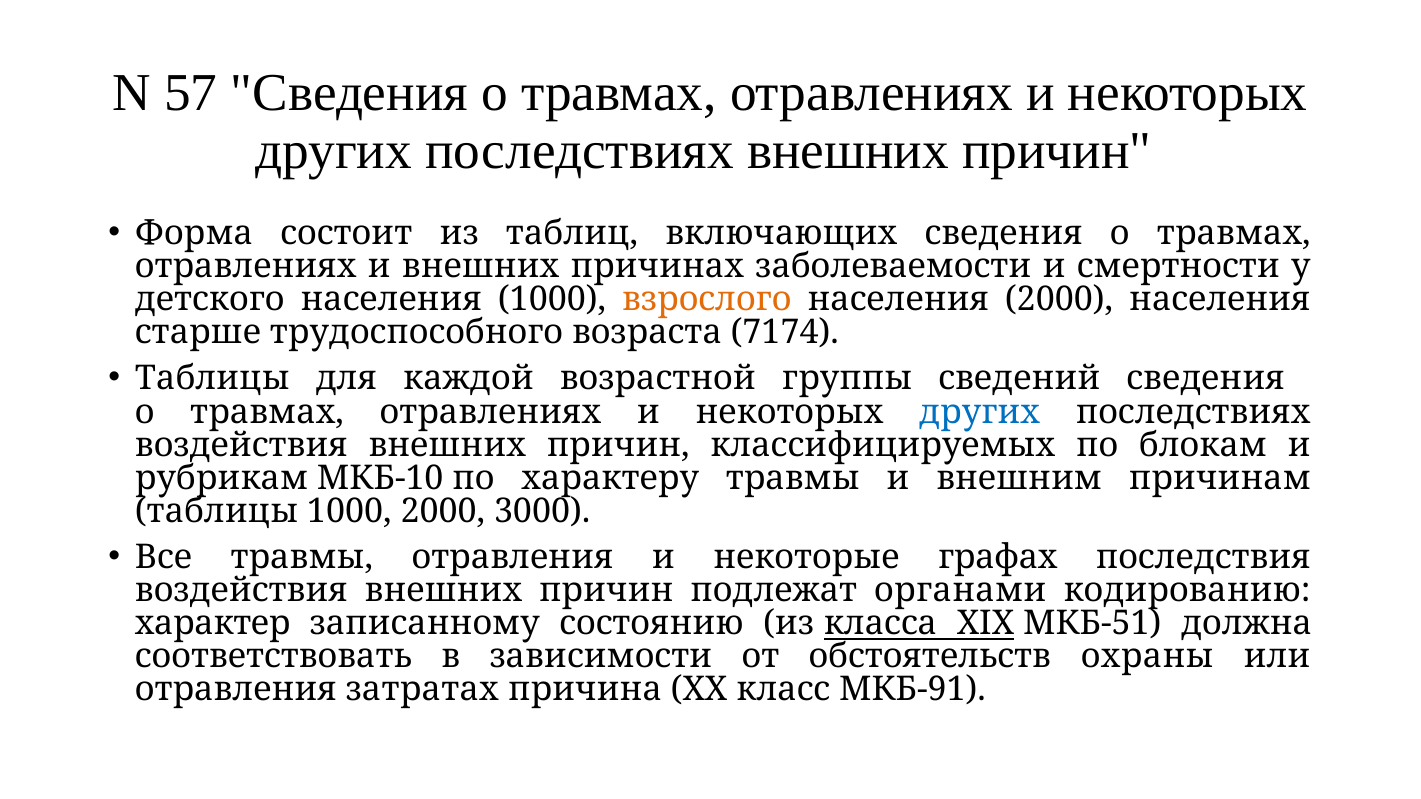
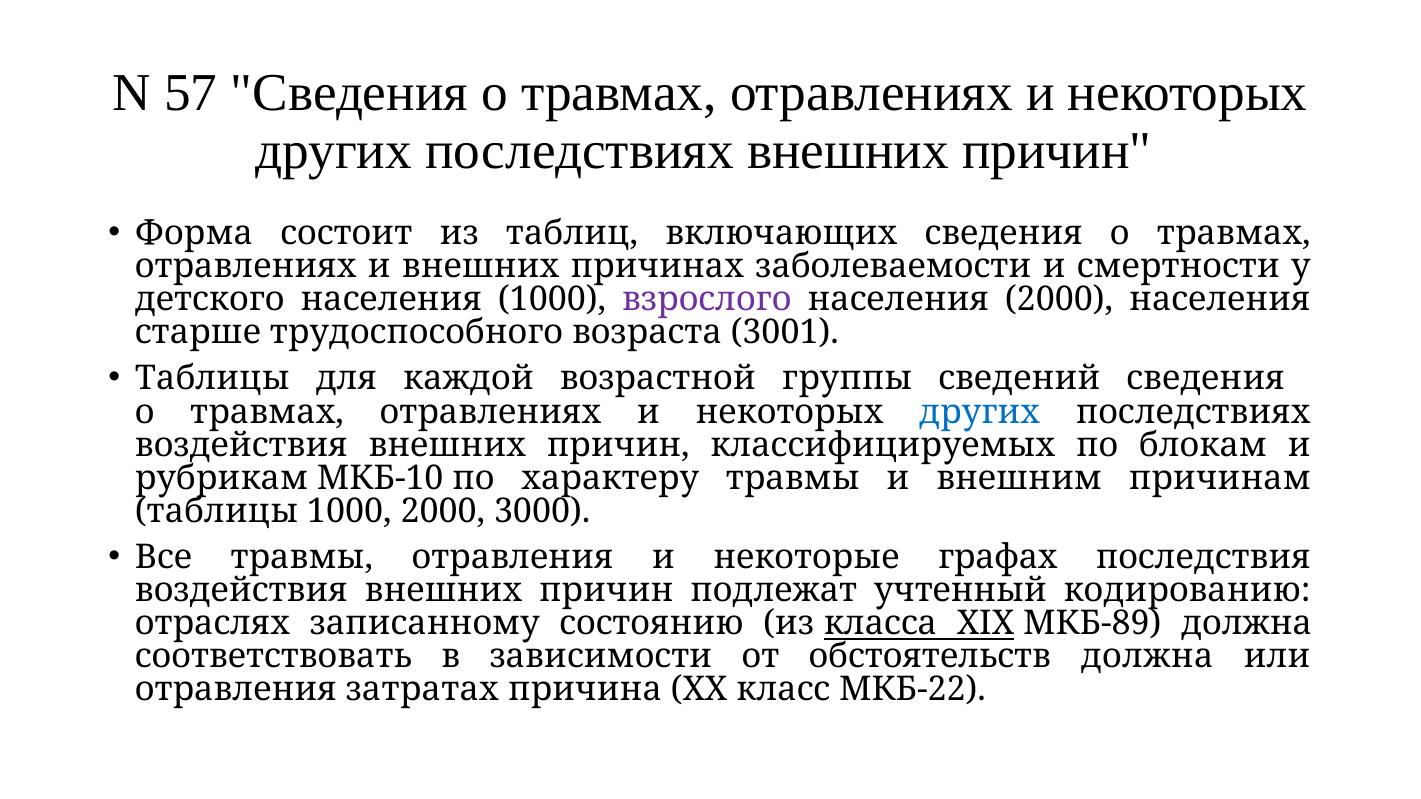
взрослого colour: orange -> purple
7174: 7174 -> 3001
органами: органами -> учтенный
характер: характер -> отраслях
МКБ-51: МКБ-51 -> МКБ-89
обстоятельств охраны: охраны -> должна
МКБ-91: МКБ-91 -> МКБ-22
